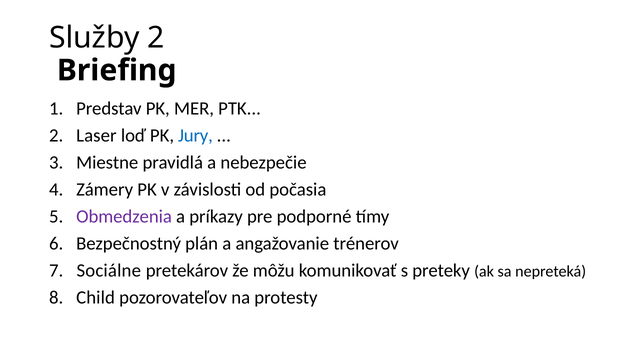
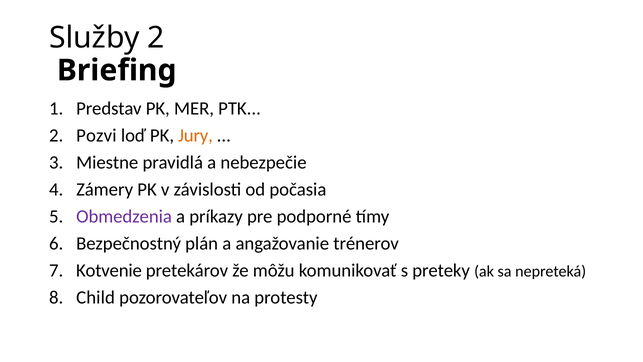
Laser: Laser -> Pozvi
Jury colour: blue -> orange
Sociálne: Sociálne -> Kotvenie
